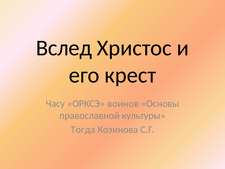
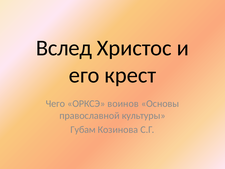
Часу: Часу -> Чего
Тогда: Тогда -> Губам
